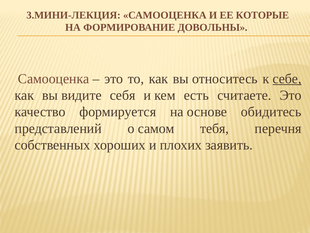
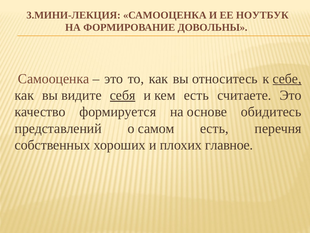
КОТОРЫЕ: КОТОРЫЕ -> НОУТБУК
себя underline: none -> present
самом тебя: тебя -> есть
заявить: заявить -> главное
